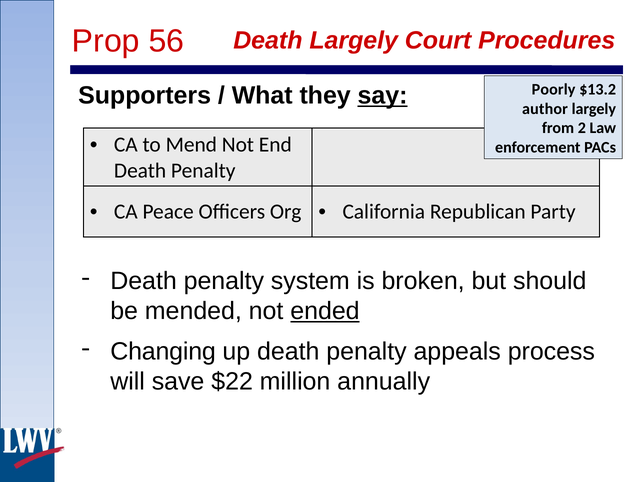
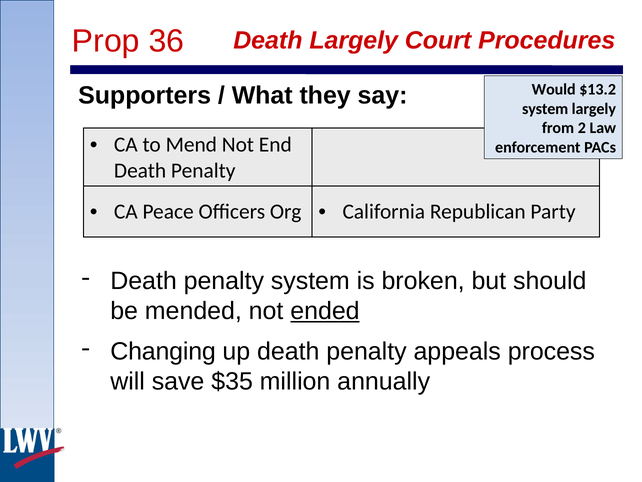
56: 56 -> 36
Poorly: Poorly -> Would
say underline: present -> none
author at (545, 109): author -> system
$22: $22 -> $35
